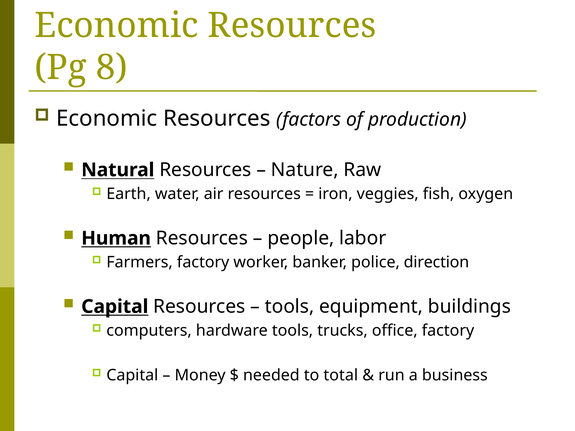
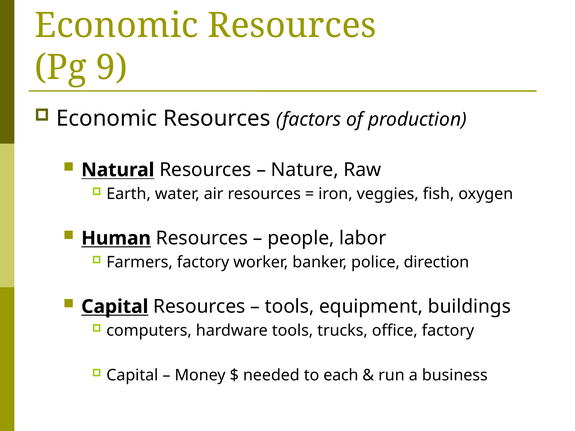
8: 8 -> 9
total: total -> each
